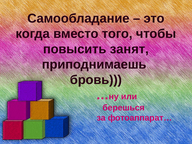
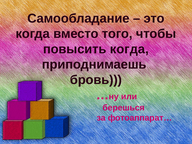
повысить занят: занят -> когда
